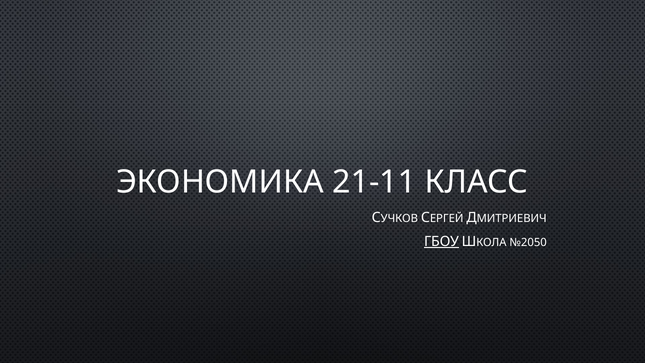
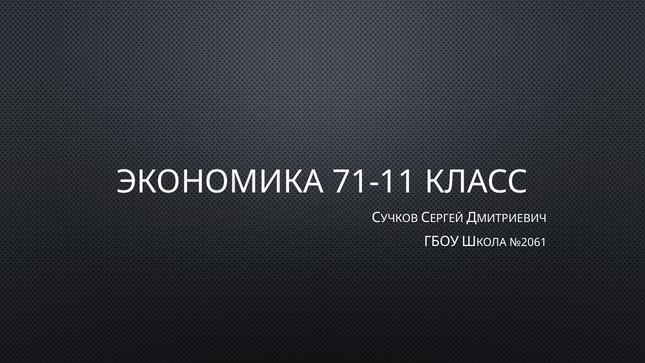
21-11: 21-11 -> 71-11
ГБОУ underline: present -> none
№2050: №2050 -> №2061
